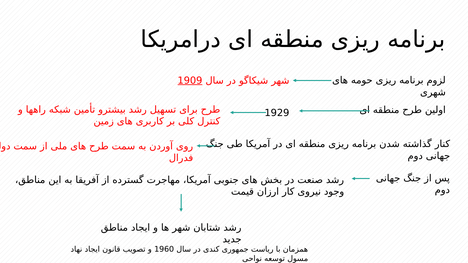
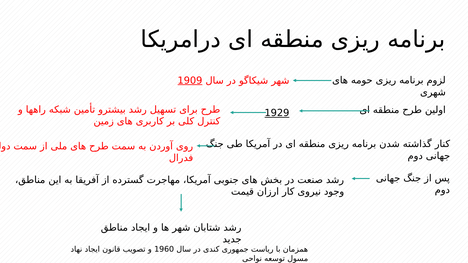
1929 underline: none -> present
